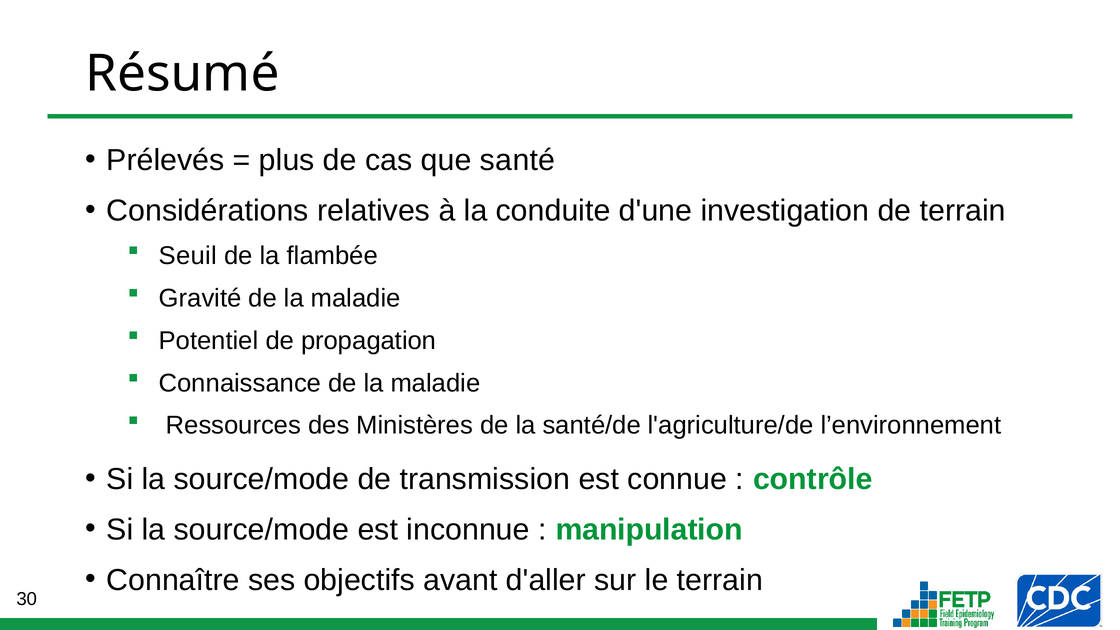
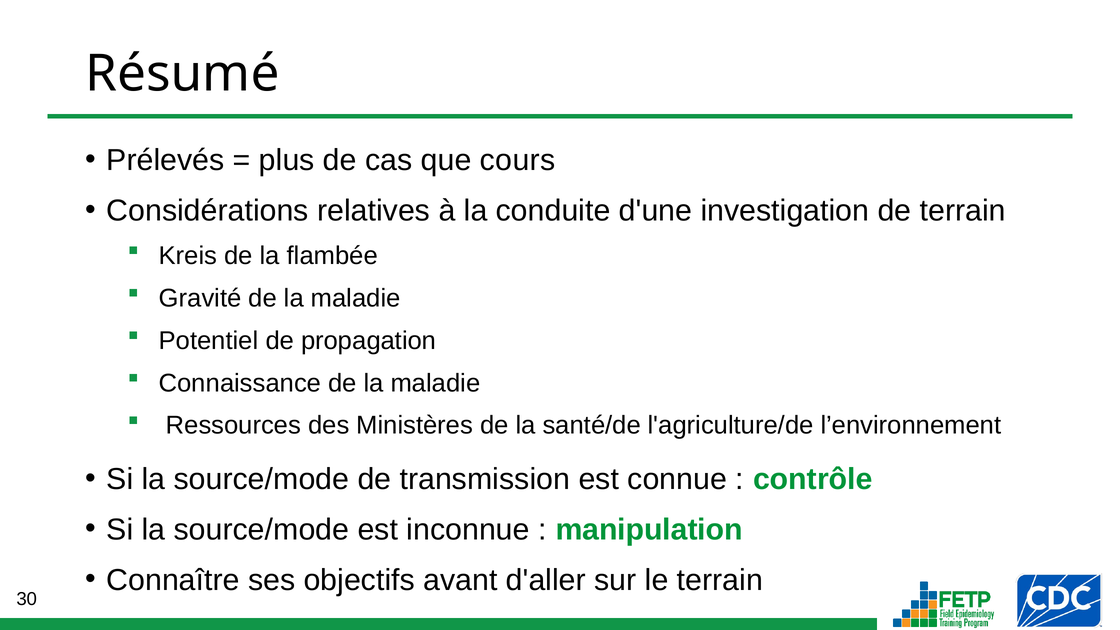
santé: santé -> cours
Seuil: Seuil -> Kreis
